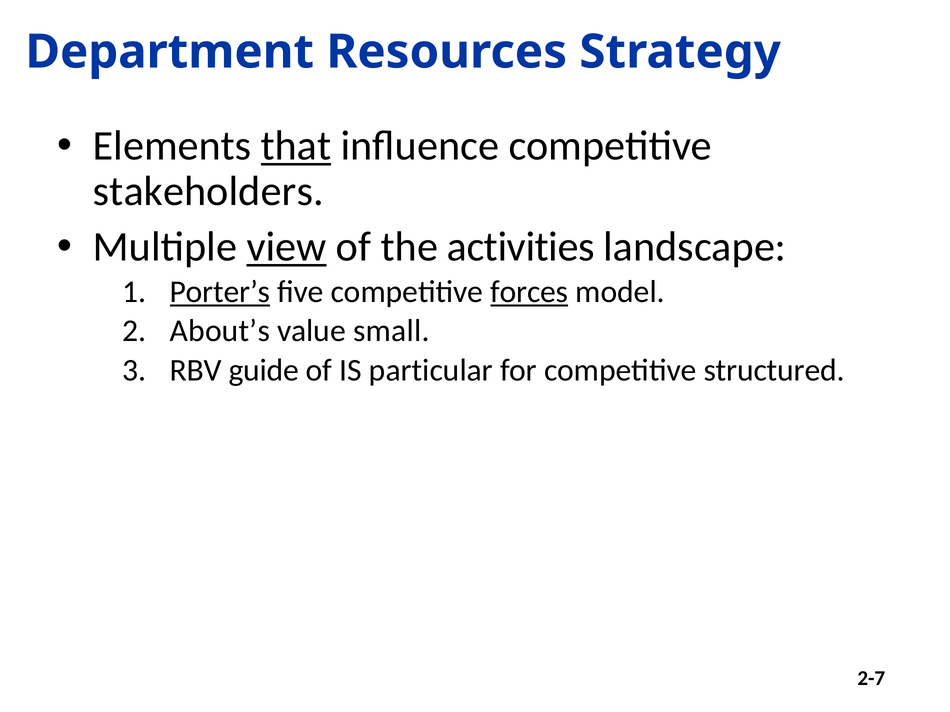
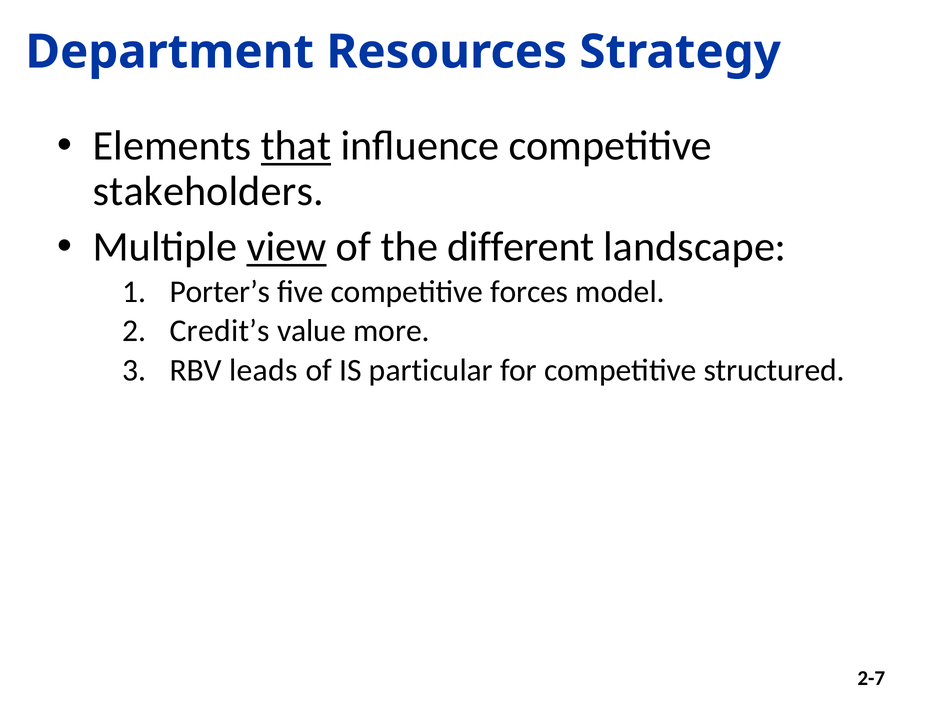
activities: activities -> different
Porter’s underline: present -> none
forces underline: present -> none
About’s: About’s -> Credit’s
small: small -> more
guide: guide -> leads
